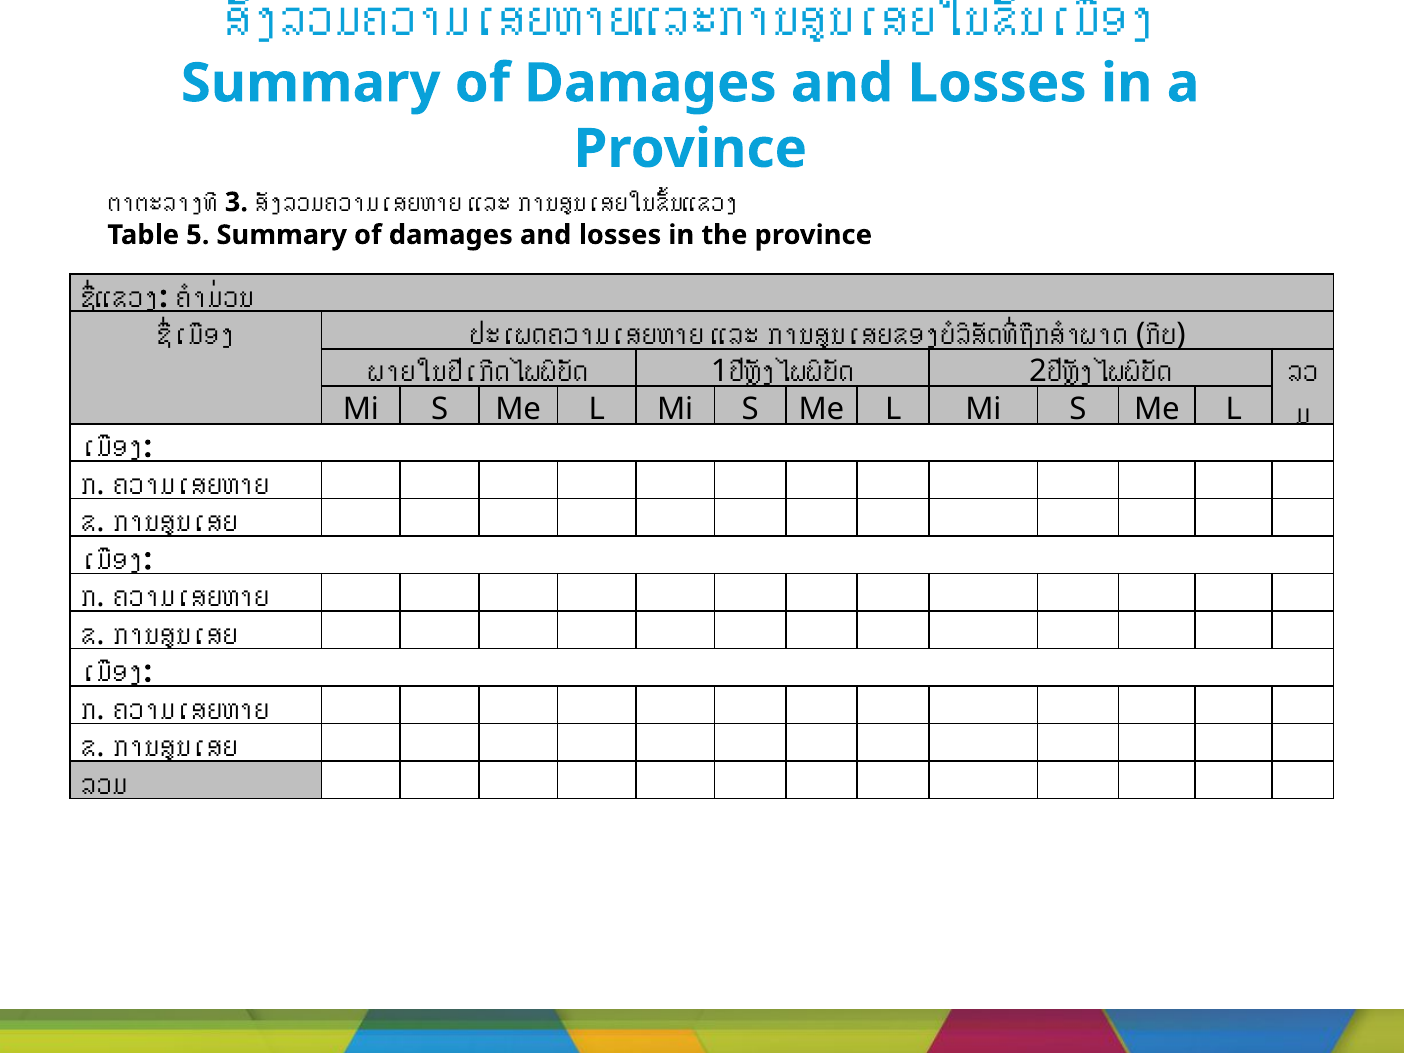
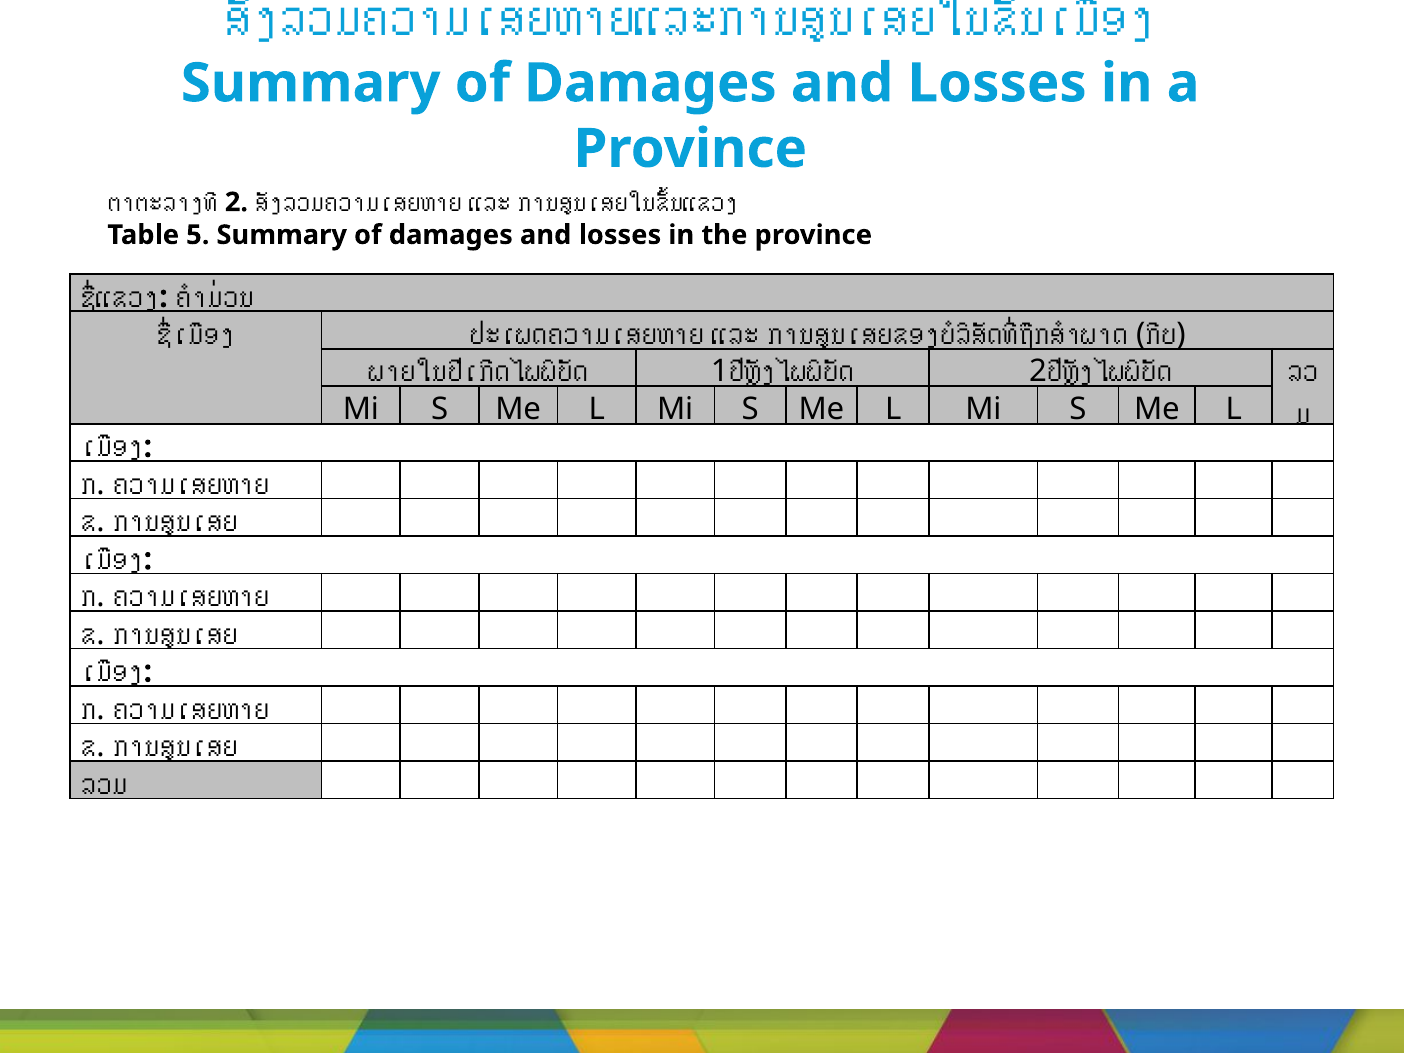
3 at (236, 202): 3 -> 2
